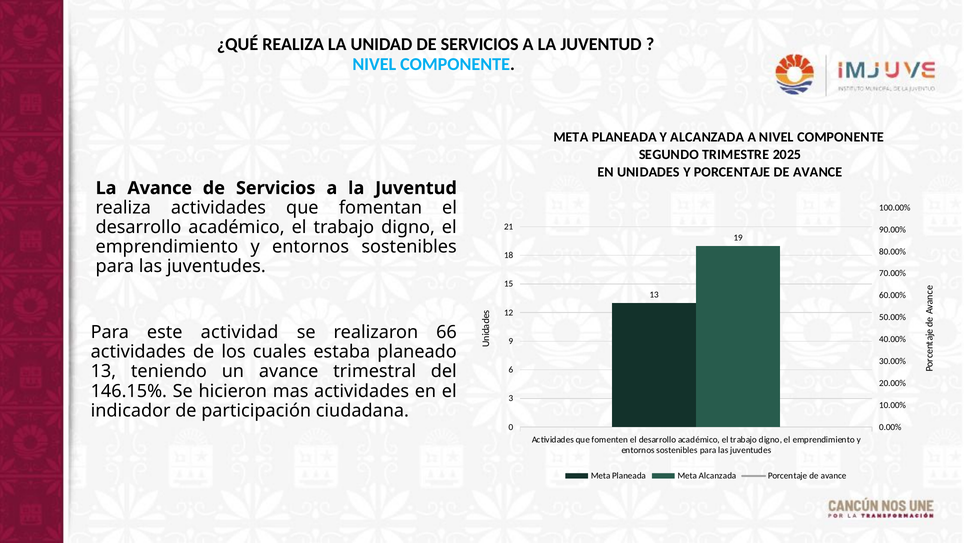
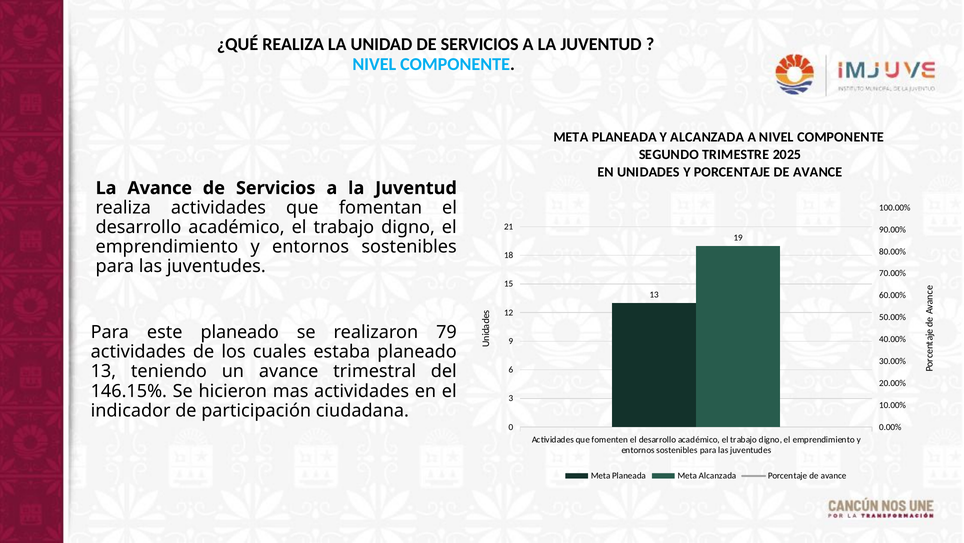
este actividad: actividad -> planeado
66: 66 -> 79
